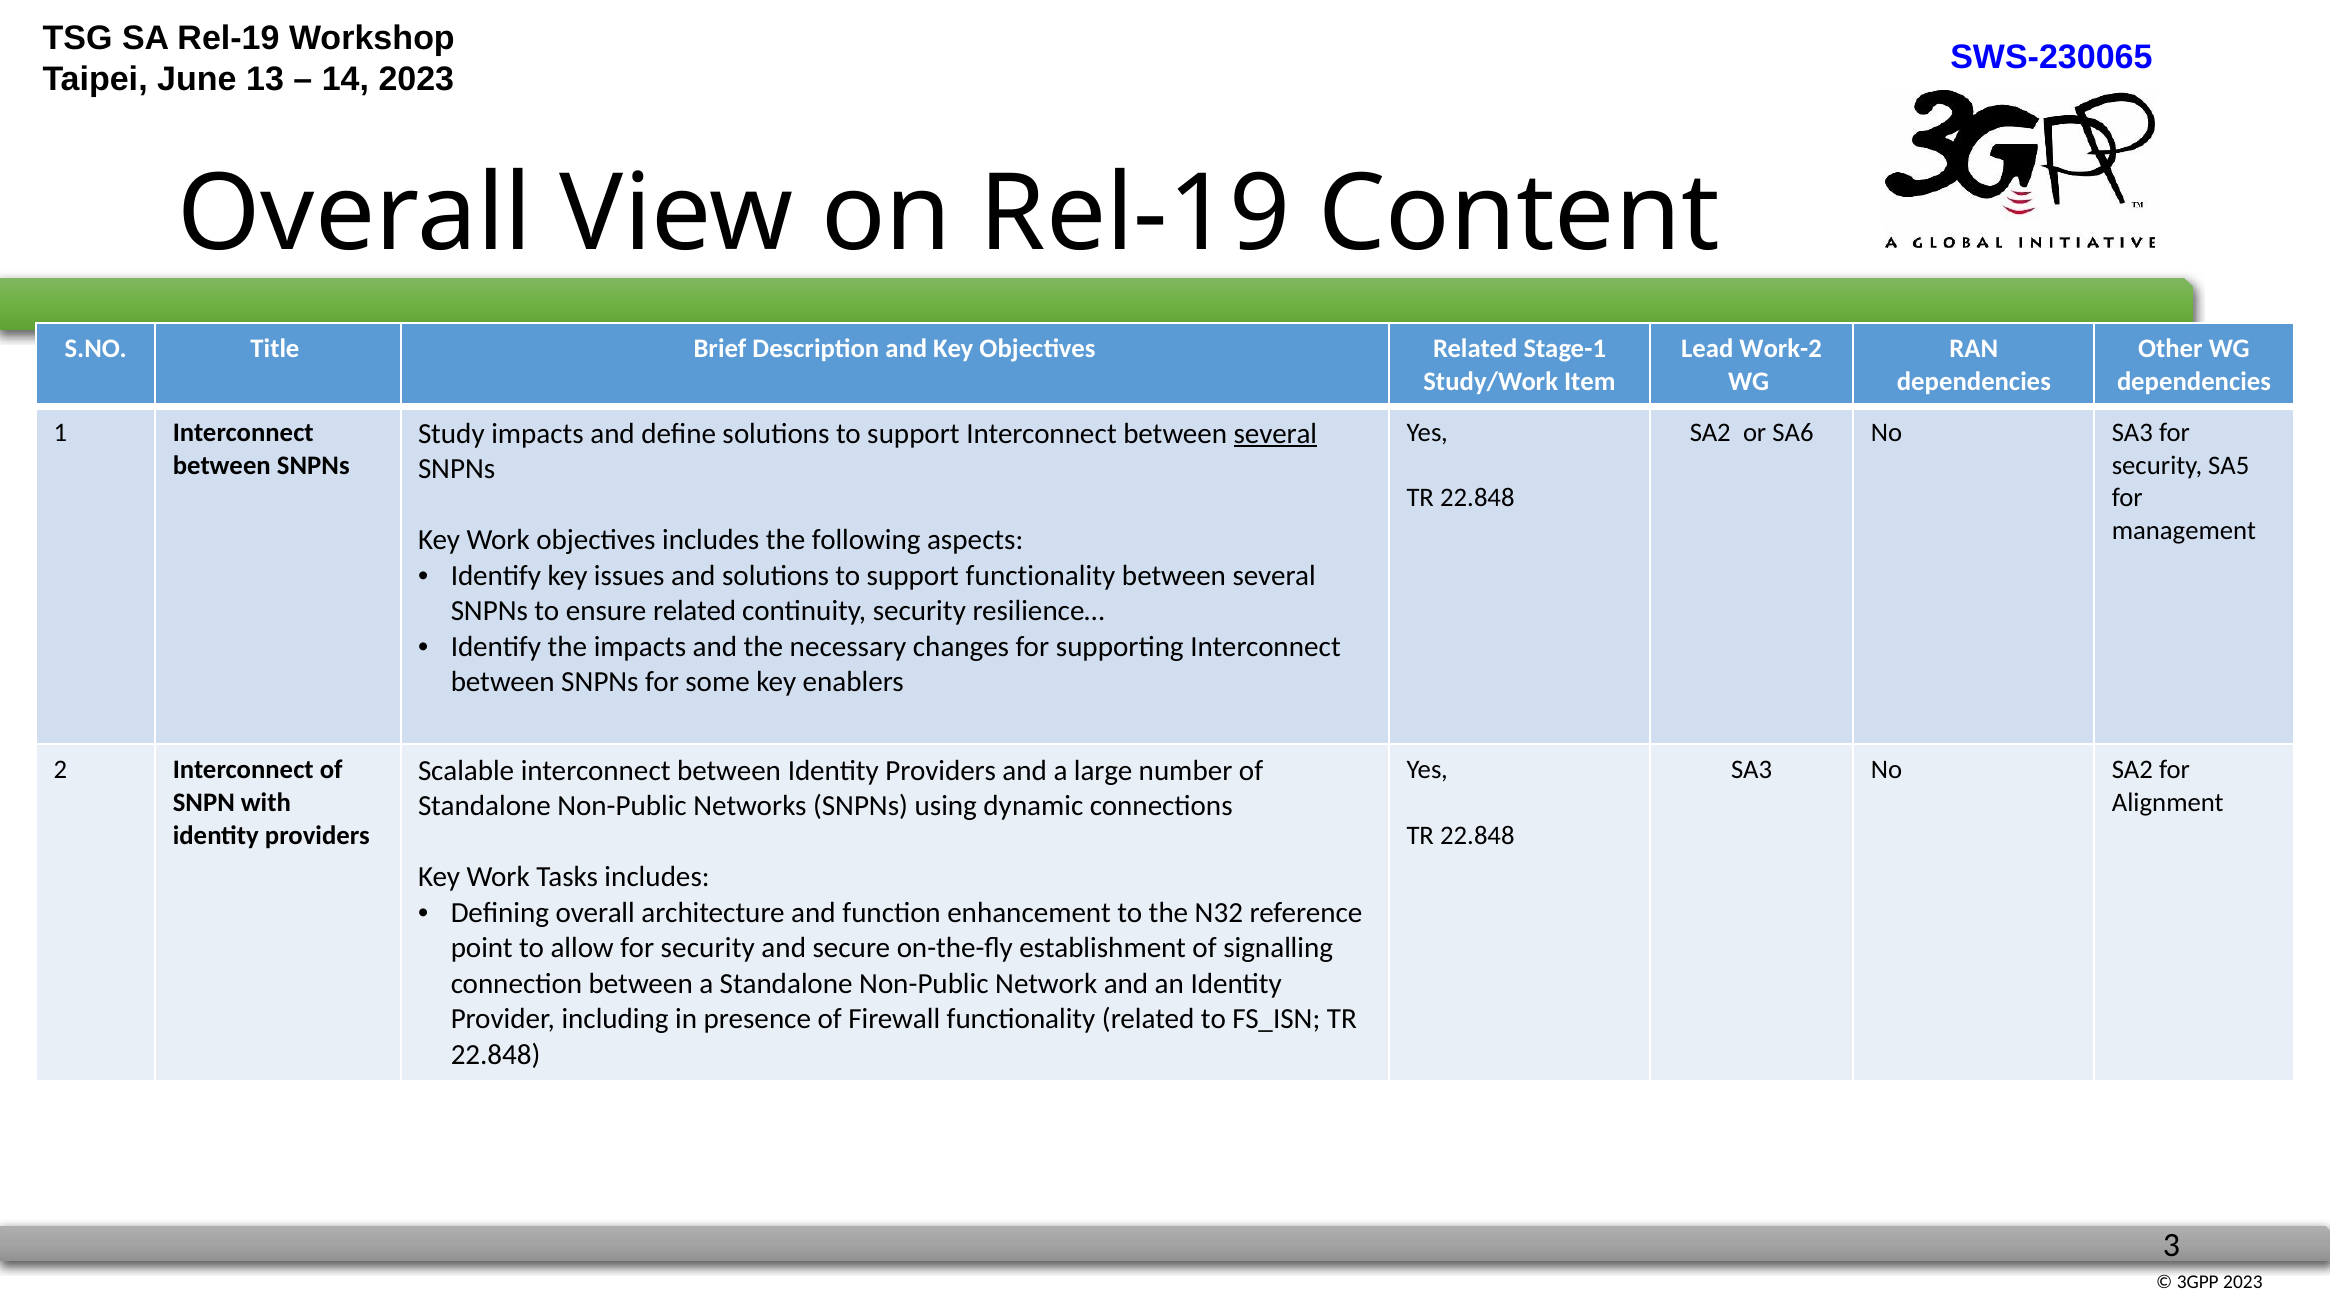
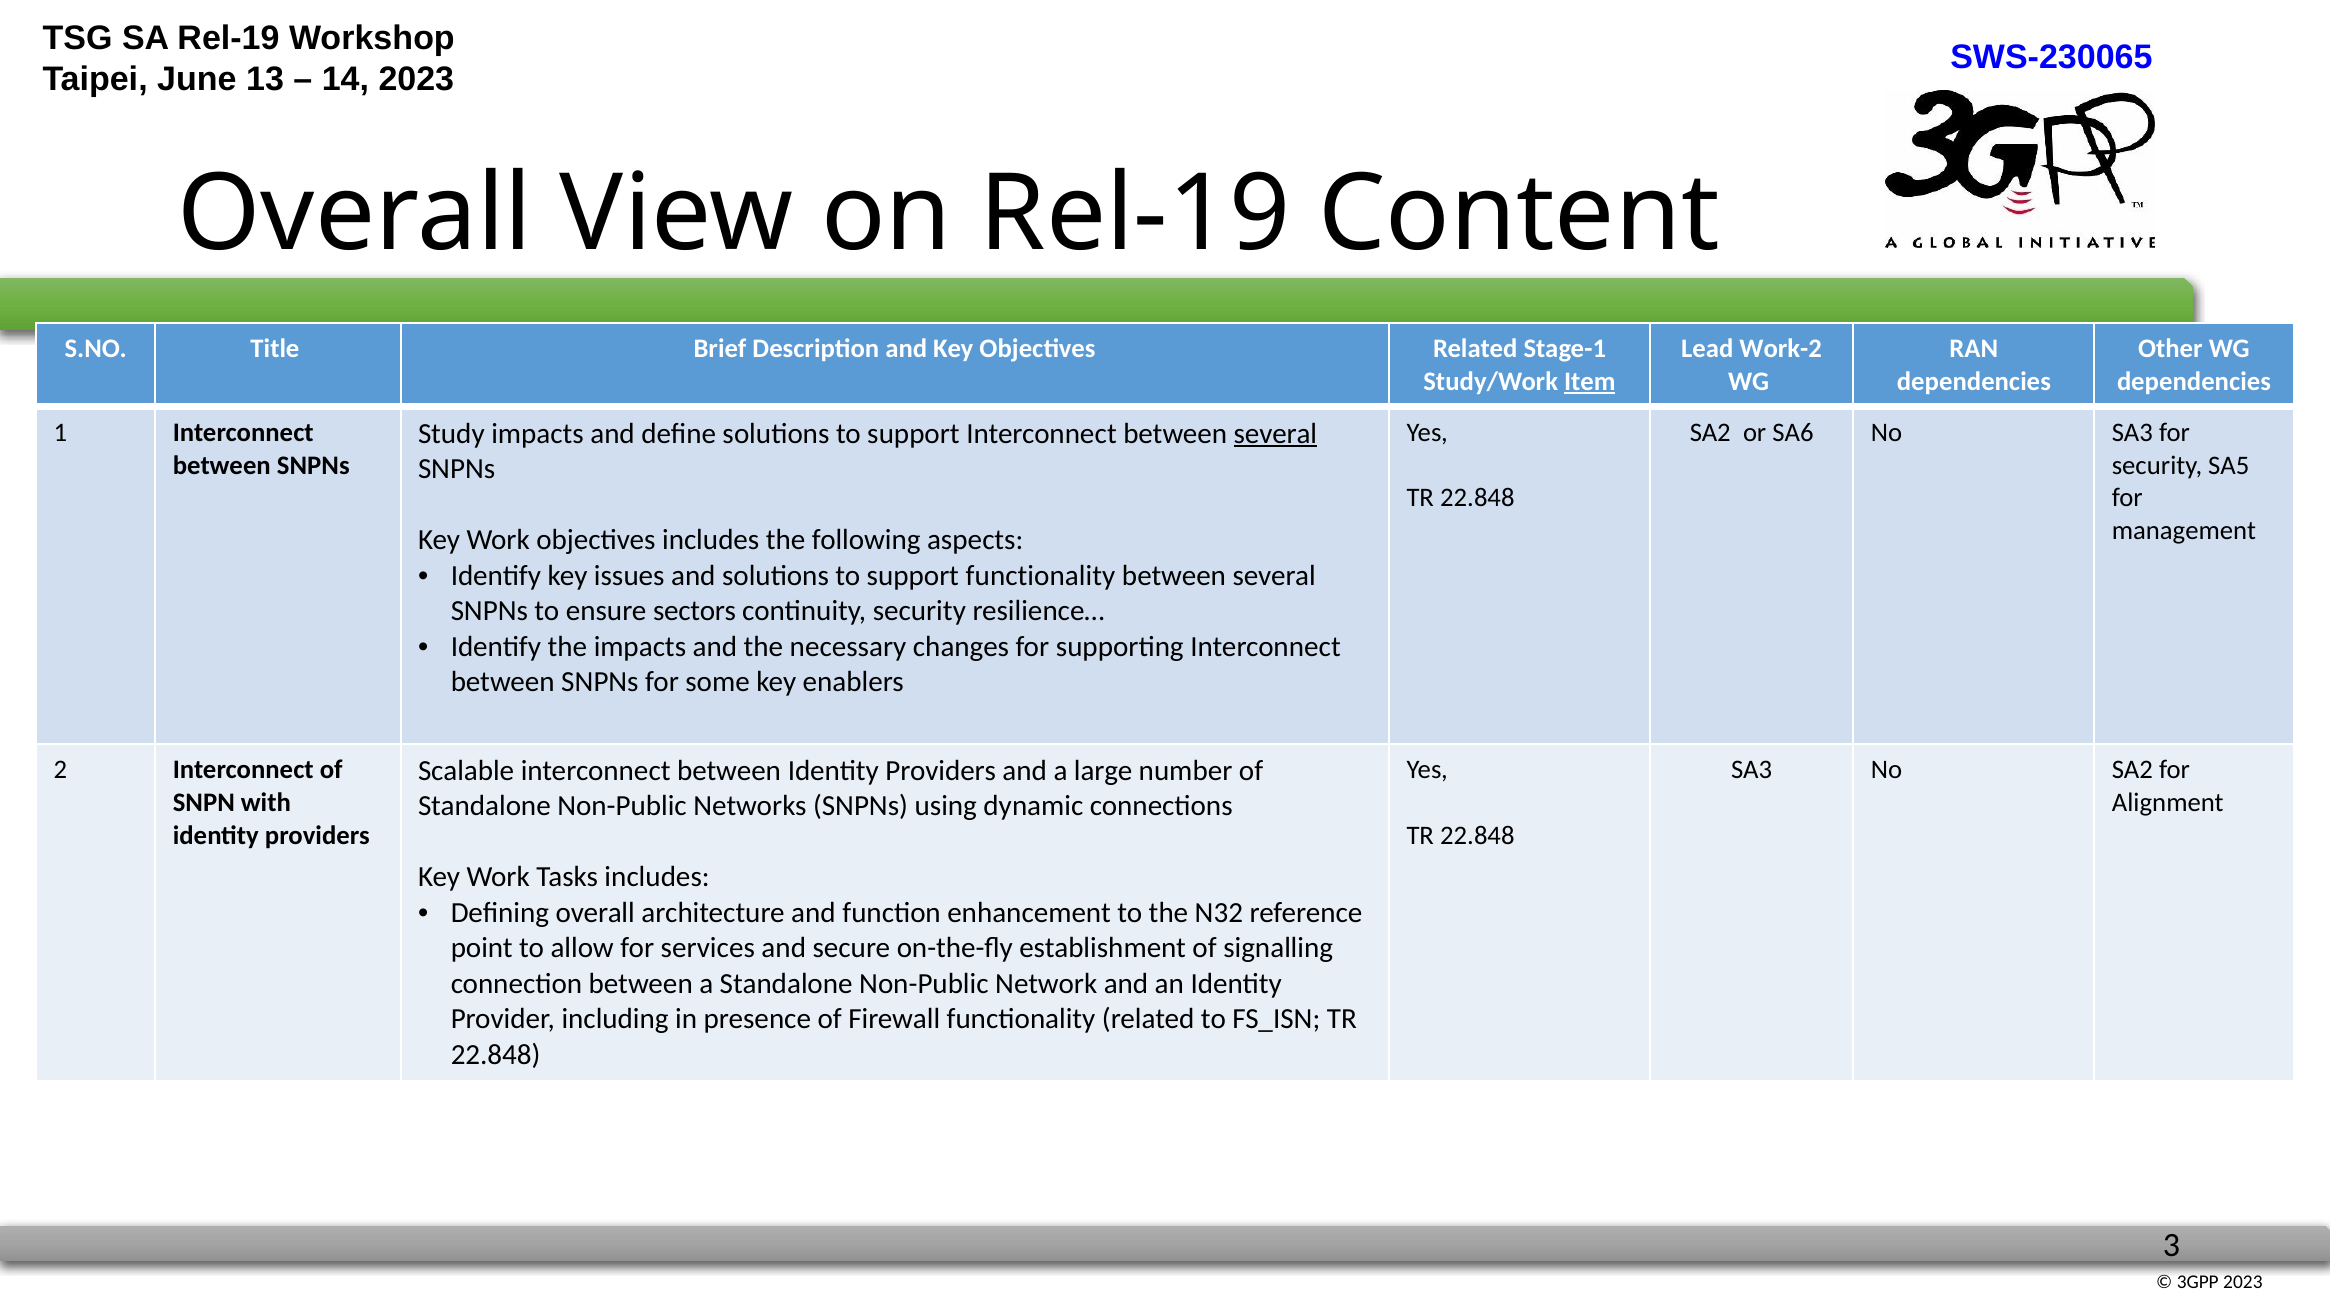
Item underline: none -> present
ensure related: related -> sectors
allow for security: security -> services
